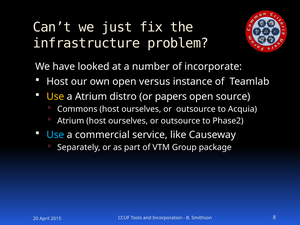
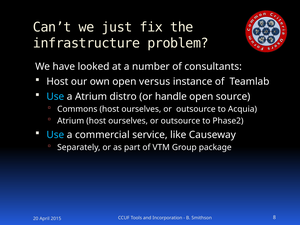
incorporate: incorporate -> consultants
Use at (55, 97) colour: yellow -> light blue
papers: papers -> handle
